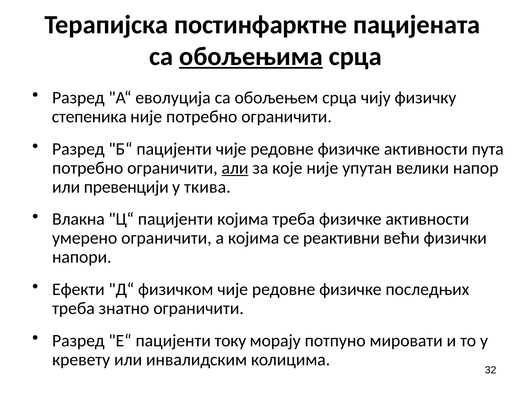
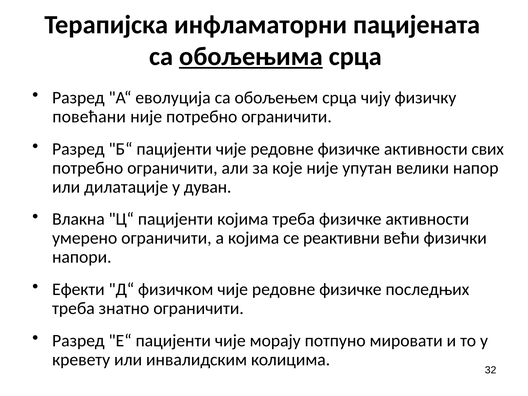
постинфарктне: постинфарктне -> инфламаторни
степеника: степеника -> повећани
пута: пута -> свих
али underline: present -> none
превенцији: превенцији -> дилатације
ткива: ткива -> дуван
Е“ пацијенти току: току -> чије
